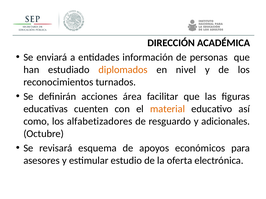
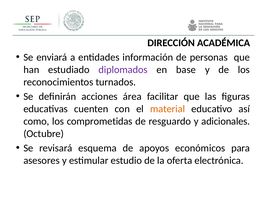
diplomados colour: orange -> purple
nivel: nivel -> base
alfabetizadores: alfabetizadores -> comprometidas
